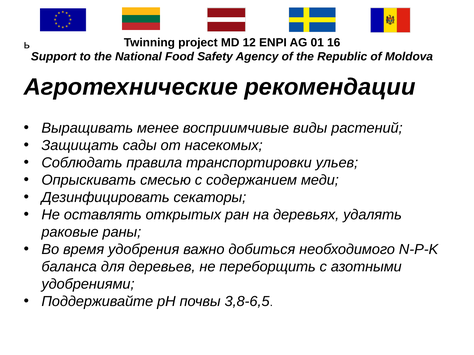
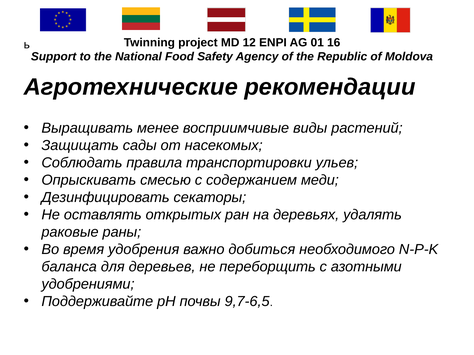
3,8-6,5: 3,8-6,5 -> 9,7-6,5
